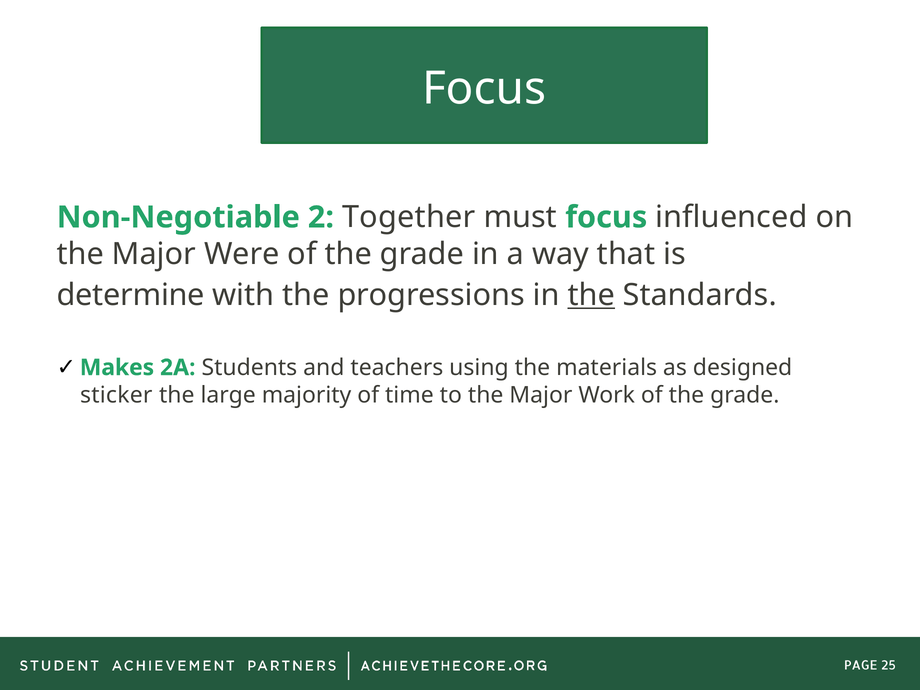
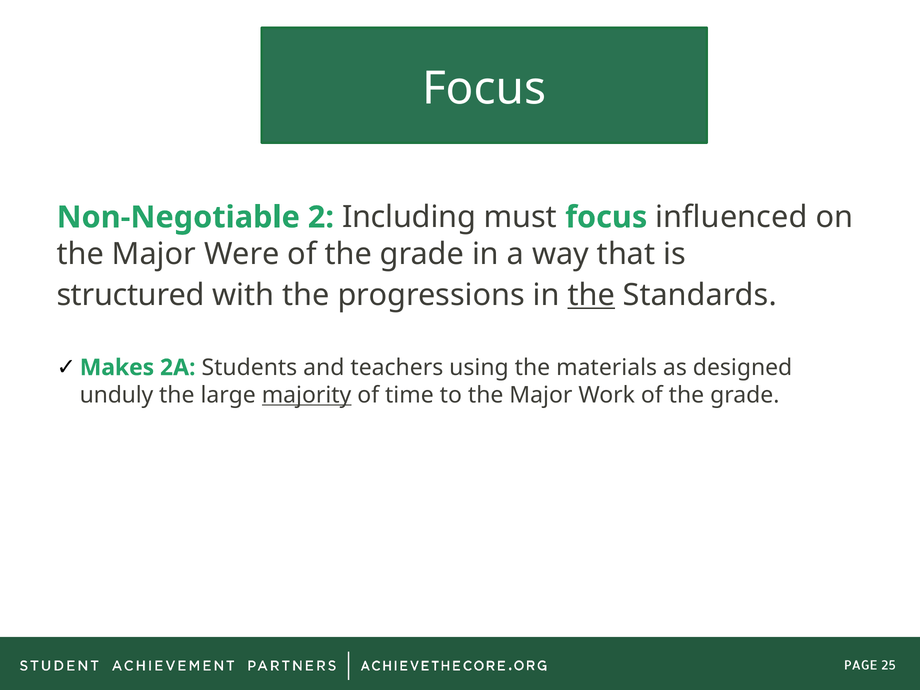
Together: Together -> Including
determine: determine -> structured
sticker: sticker -> unduly
majority underline: none -> present
